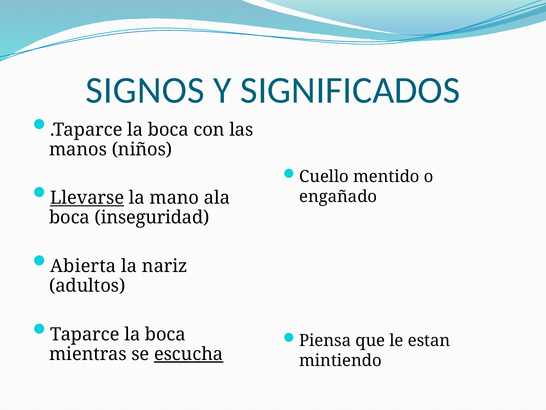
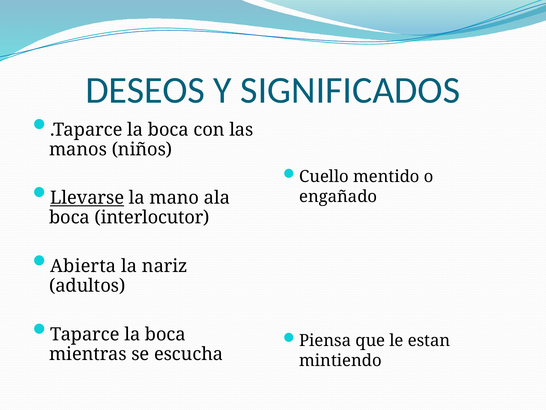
SIGNOS: SIGNOS -> DESEOS
inseguridad: inseguridad -> interlocutor
escucha underline: present -> none
